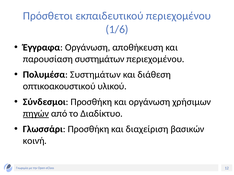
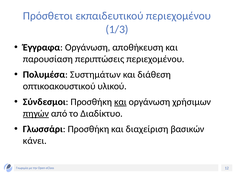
1/6: 1/6 -> 1/3
παρουσίαση συστημάτων: συστημάτων -> περιπτώσεις
και at (120, 102) underline: none -> present
κοινή: κοινή -> κάνει
